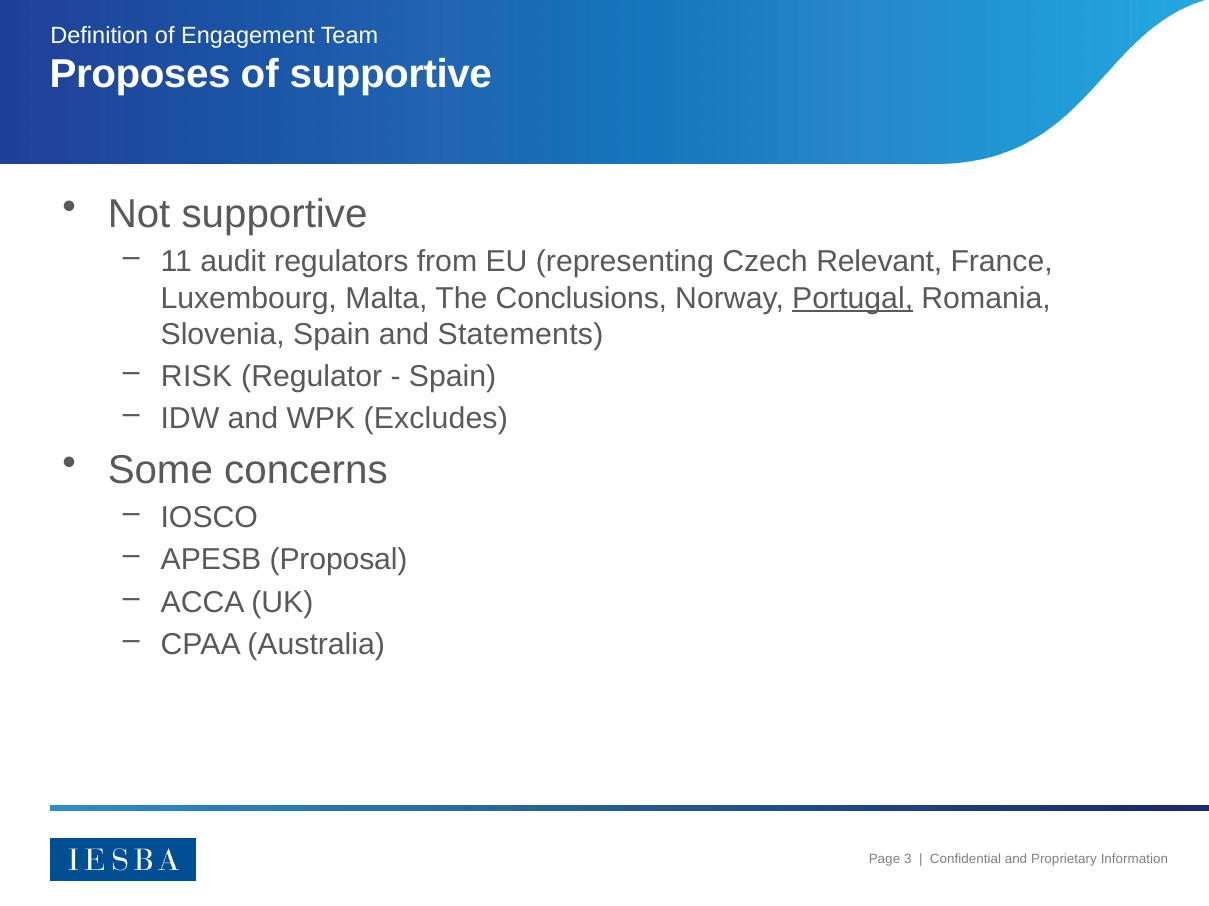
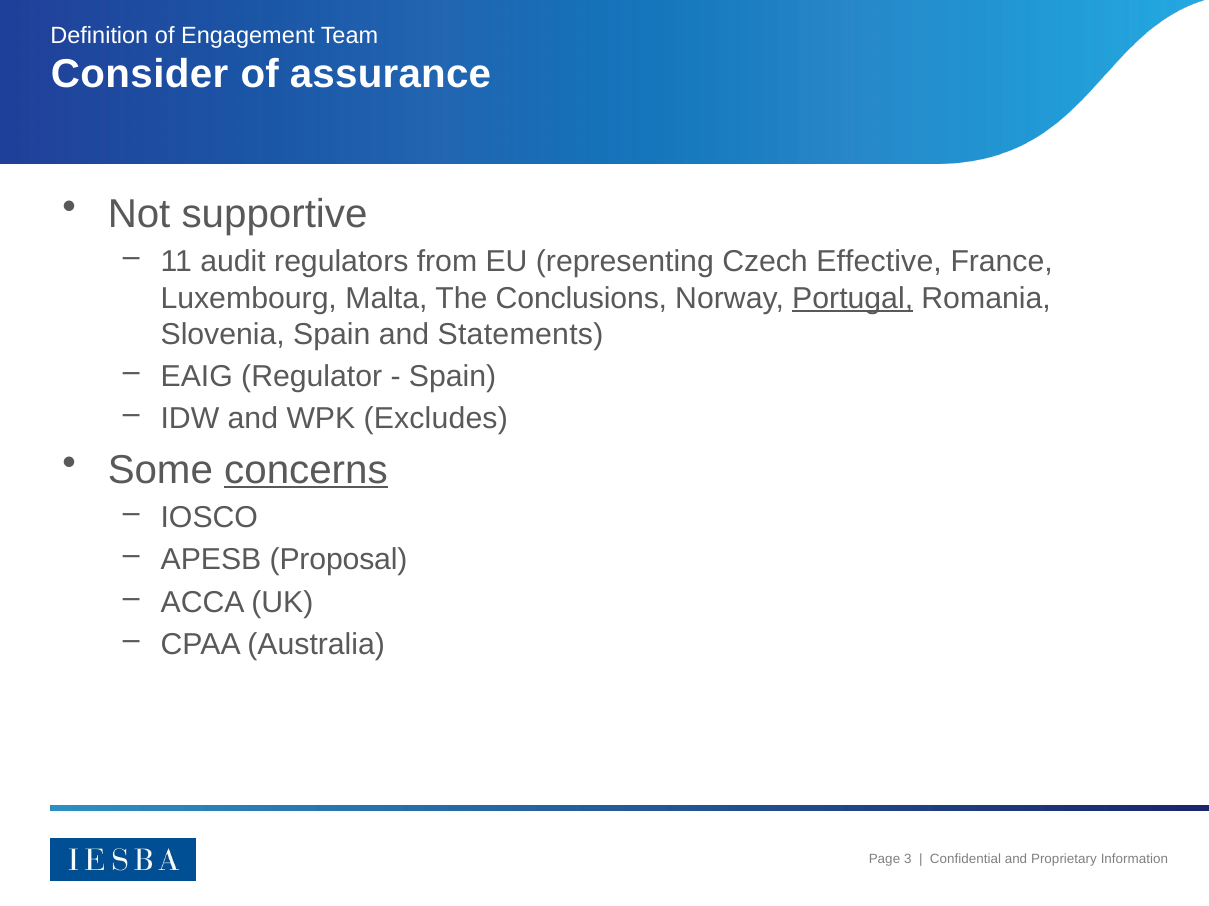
Proposes: Proposes -> Consider
of supportive: supportive -> assurance
Relevant: Relevant -> Effective
RISK: RISK -> EAIG
concerns underline: none -> present
